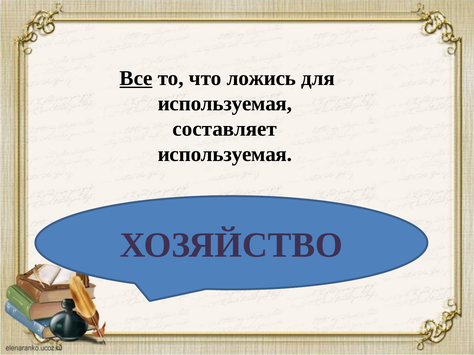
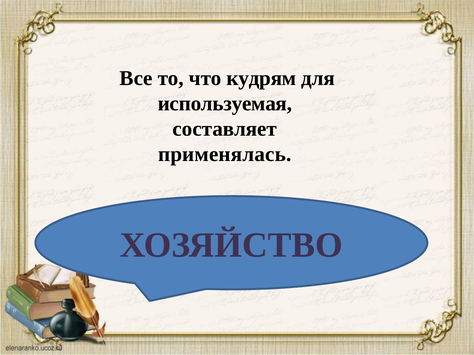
Все underline: present -> none
ложись: ложись -> кудрям
используемая at (225, 154): используемая -> применялась
